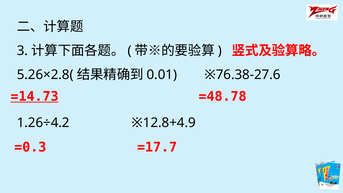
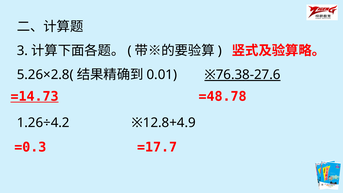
※76.38-27.6 underline: none -> present
